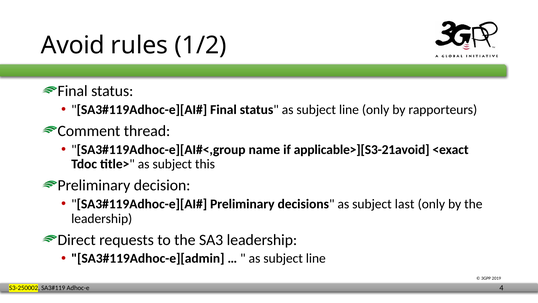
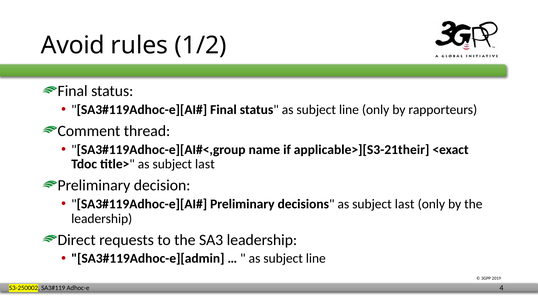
applicable>][S3-21avoid: applicable>][S3-21avoid -> applicable>][S3-21their
title> as subject this: this -> last
